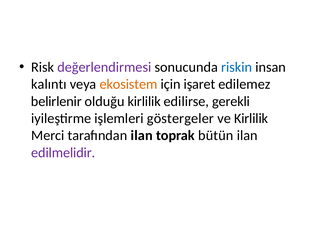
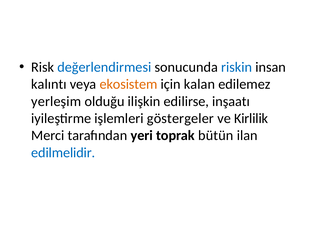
değerlendirmesi colour: purple -> blue
işaret: işaret -> kalan
belirlenir: belirlenir -> yerleşim
olduğu kirlilik: kirlilik -> ilişkin
gerekli: gerekli -> inşaatı
tarafından ilan: ilan -> yeri
edilmelidir colour: purple -> blue
